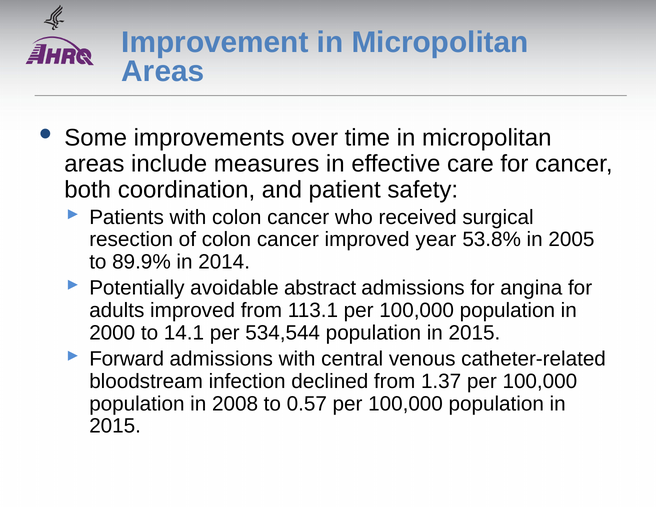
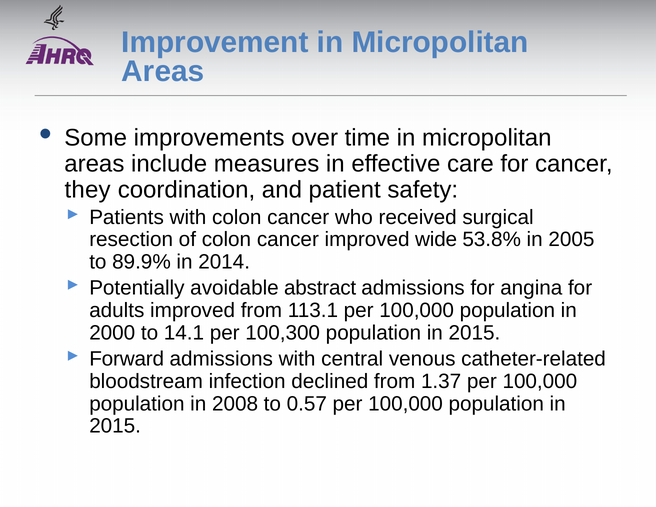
both: both -> they
year: year -> wide
534,544: 534,544 -> 100,300
